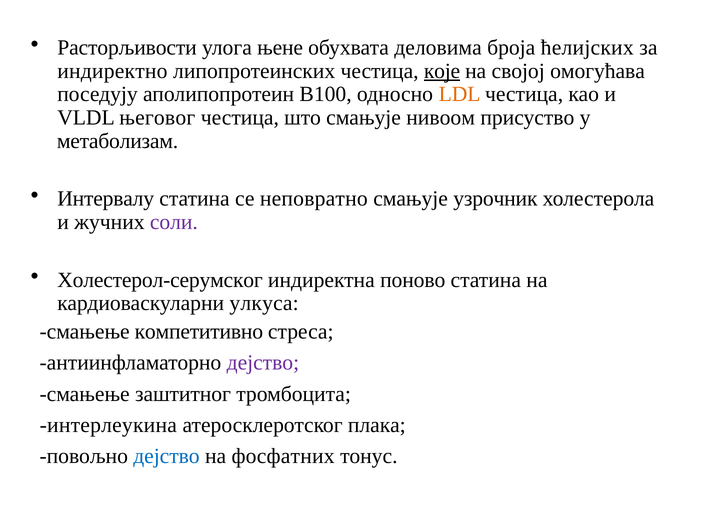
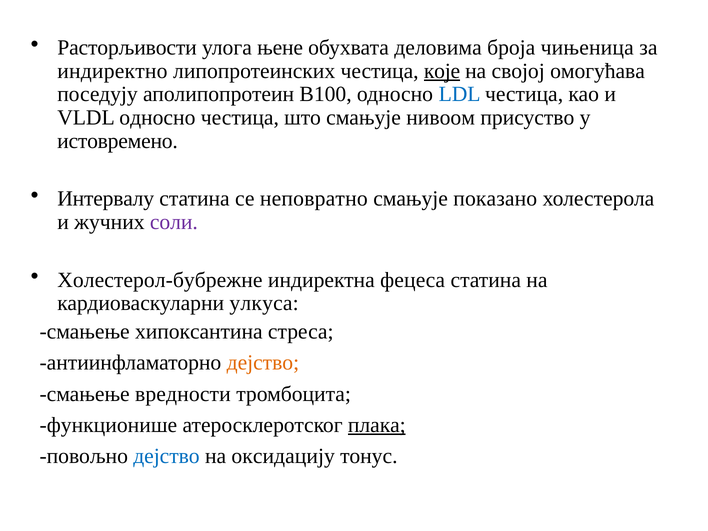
ћелијских: ћелијских -> чињеница
LDL colour: orange -> blue
VLDL његовог: његовог -> односно
метаболизам: метаболизам -> истовремено
узрочник: узрочник -> показано
Холестерол-серумског: Холестерол-серумског -> Холестерол-бубрежне
поново: поново -> фецеса
компетитивно: компетитивно -> хипоксантина
дејство at (263, 363) colour: purple -> orange
заштитног: заштитног -> вредности
интерлеукина: интерлеукина -> функционише
плака underline: none -> present
фосфатних: фосфатних -> оксидацију
